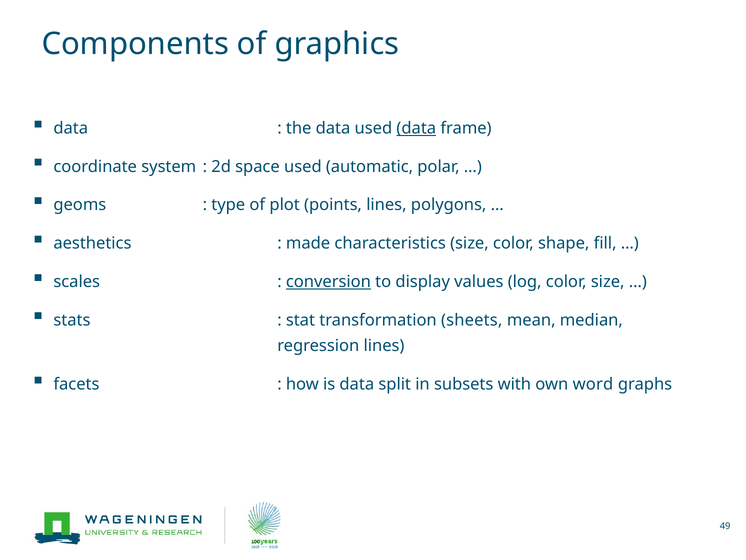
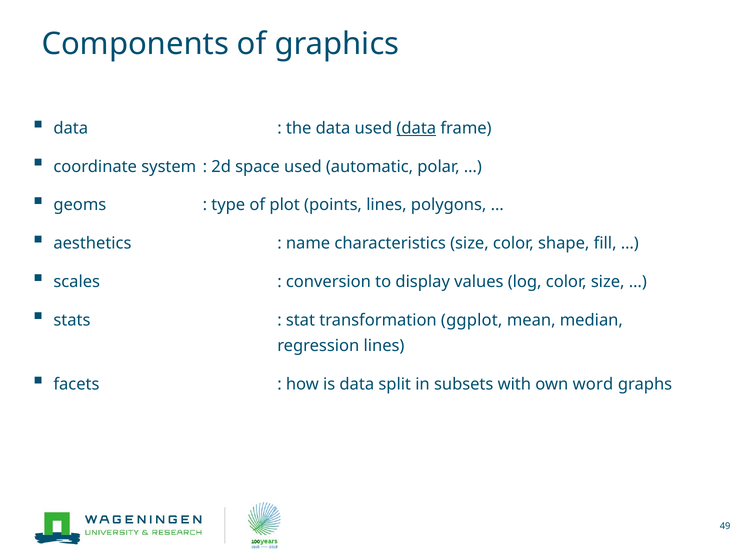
made: made -> name
conversion underline: present -> none
sheets: sheets -> ggplot
